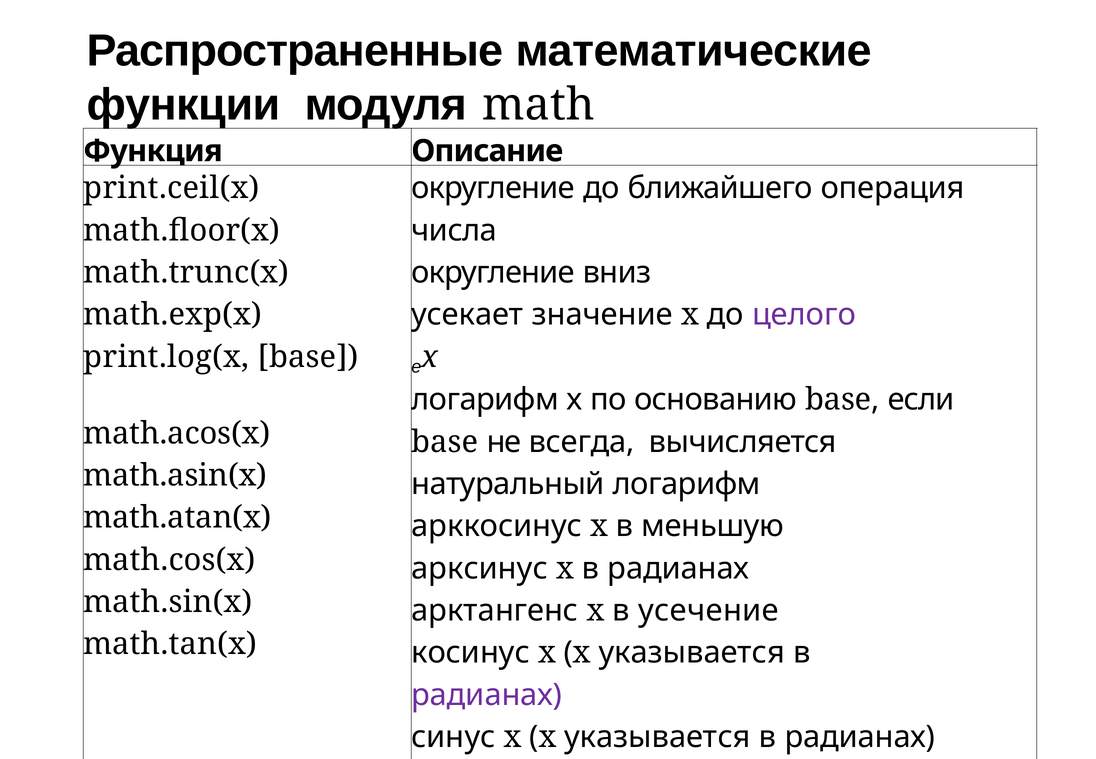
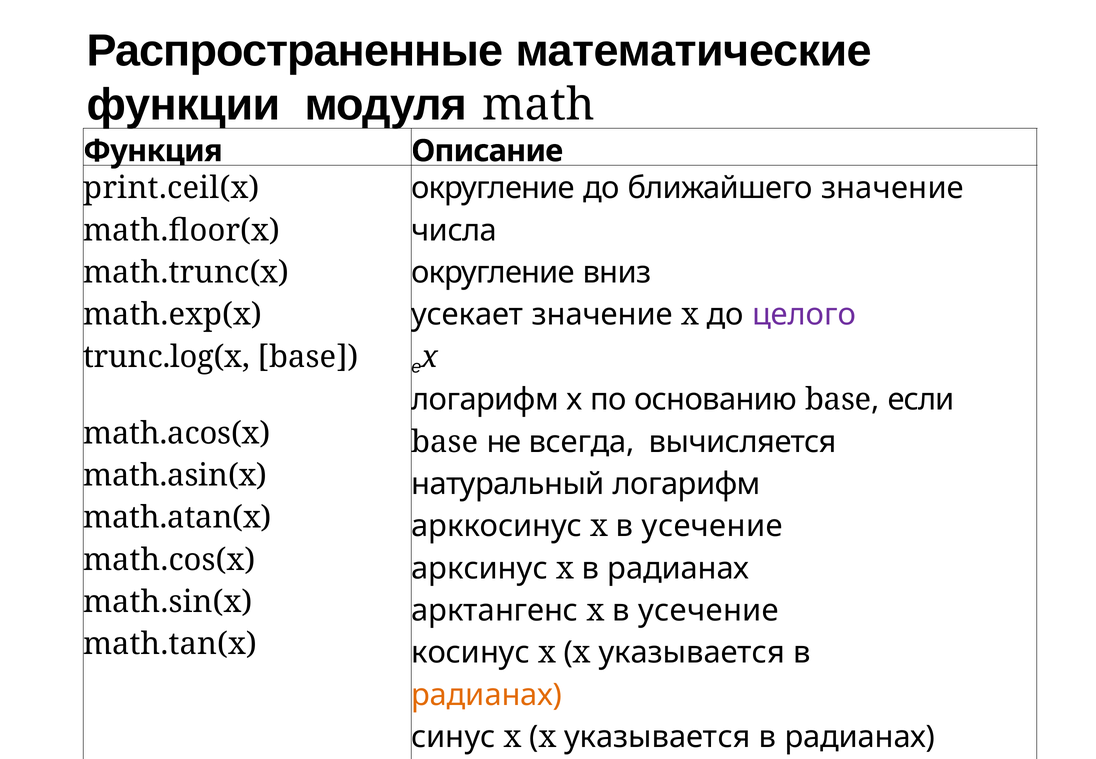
ближайшего операция: операция -> значение
print.log(x: print.log(x -> trunc.log(x
арккосинус x в меньшую: меньшую -> усечение
радианах at (487, 695) colour: purple -> orange
